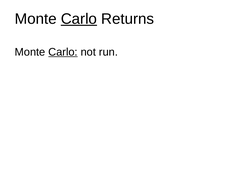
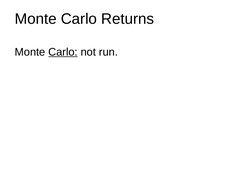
Carlo at (79, 19) underline: present -> none
